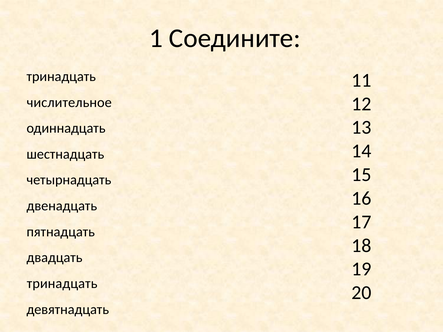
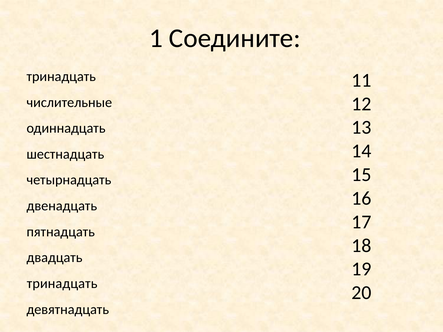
числительное: числительное -> числительные
